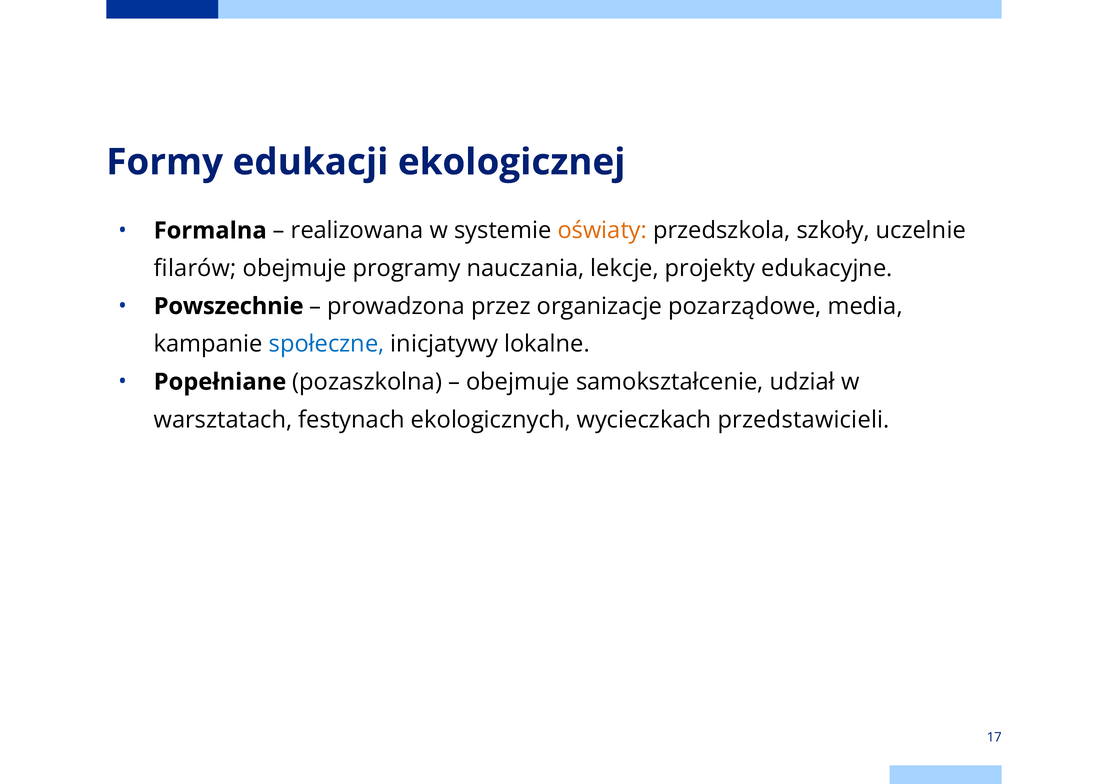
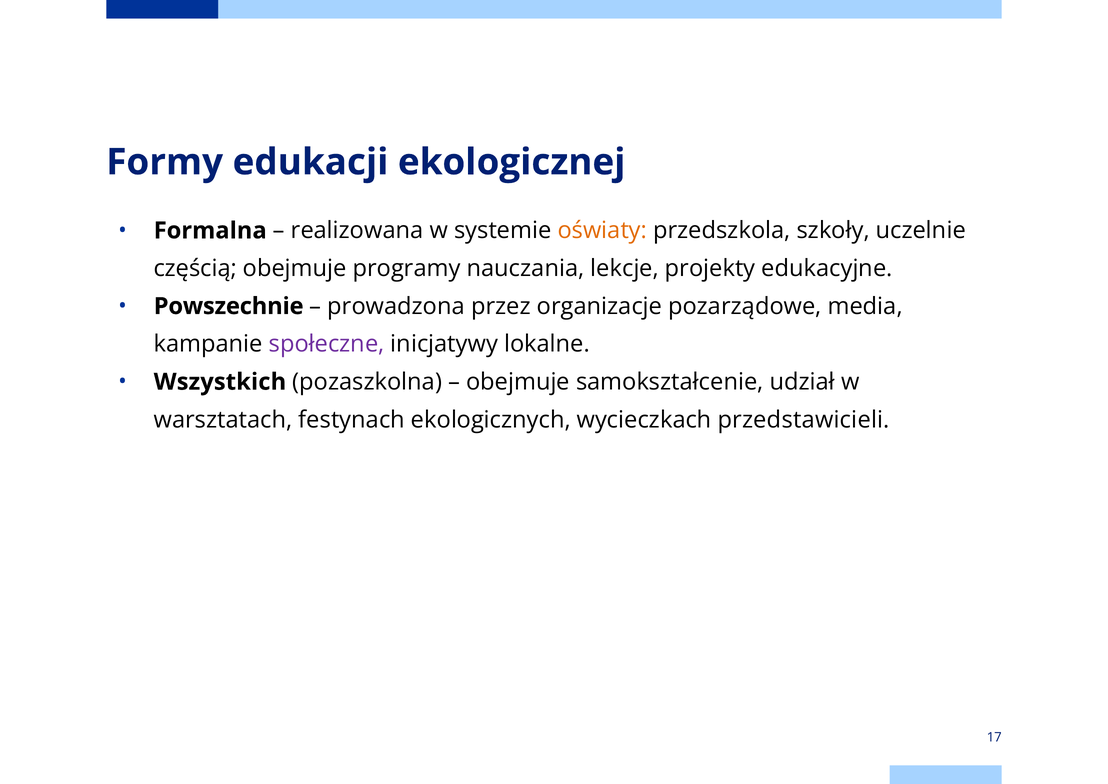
filarów: filarów -> częścią
społeczne colour: blue -> purple
Popełniane: Popełniane -> Wszystkich
